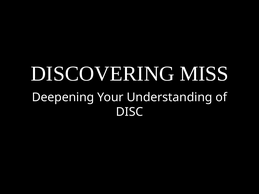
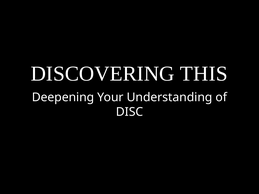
MISS: MISS -> THIS
